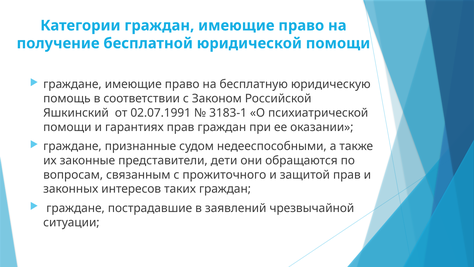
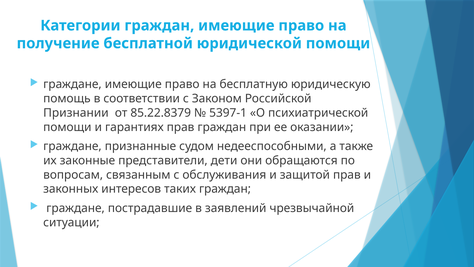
Яшкинский: Яшкинский -> Признании
02.07.1991: 02.07.1991 -> 85.22.8379
3183-1: 3183-1 -> 5397-1
прожиточного: прожиточного -> обслуживания
